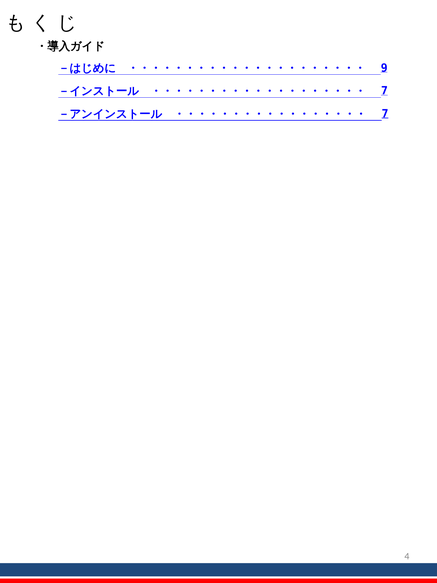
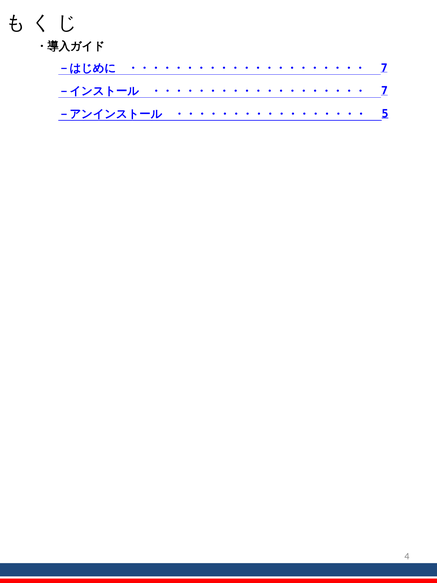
9 at (384, 68): 9 -> 7
7 at (385, 114): 7 -> 5
